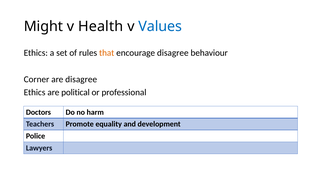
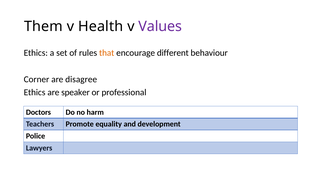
Might: Might -> Them
Values colour: blue -> purple
encourage disagree: disagree -> different
political: political -> speaker
